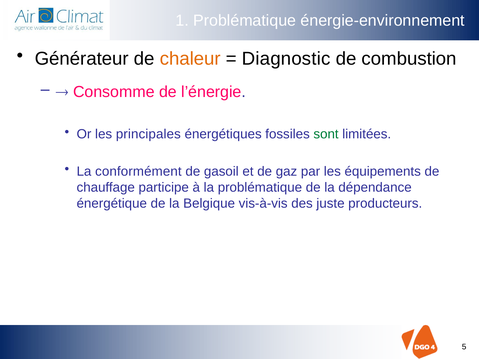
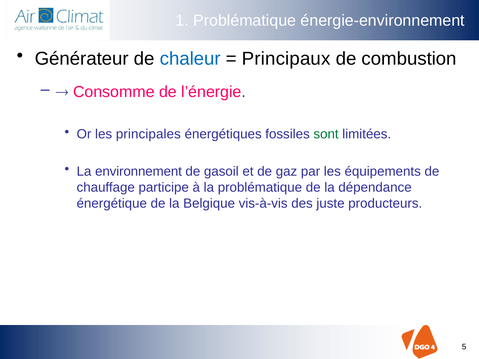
chaleur colour: orange -> blue
Diagnostic: Diagnostic -> Principaux
conformément: conformément -> environnement
